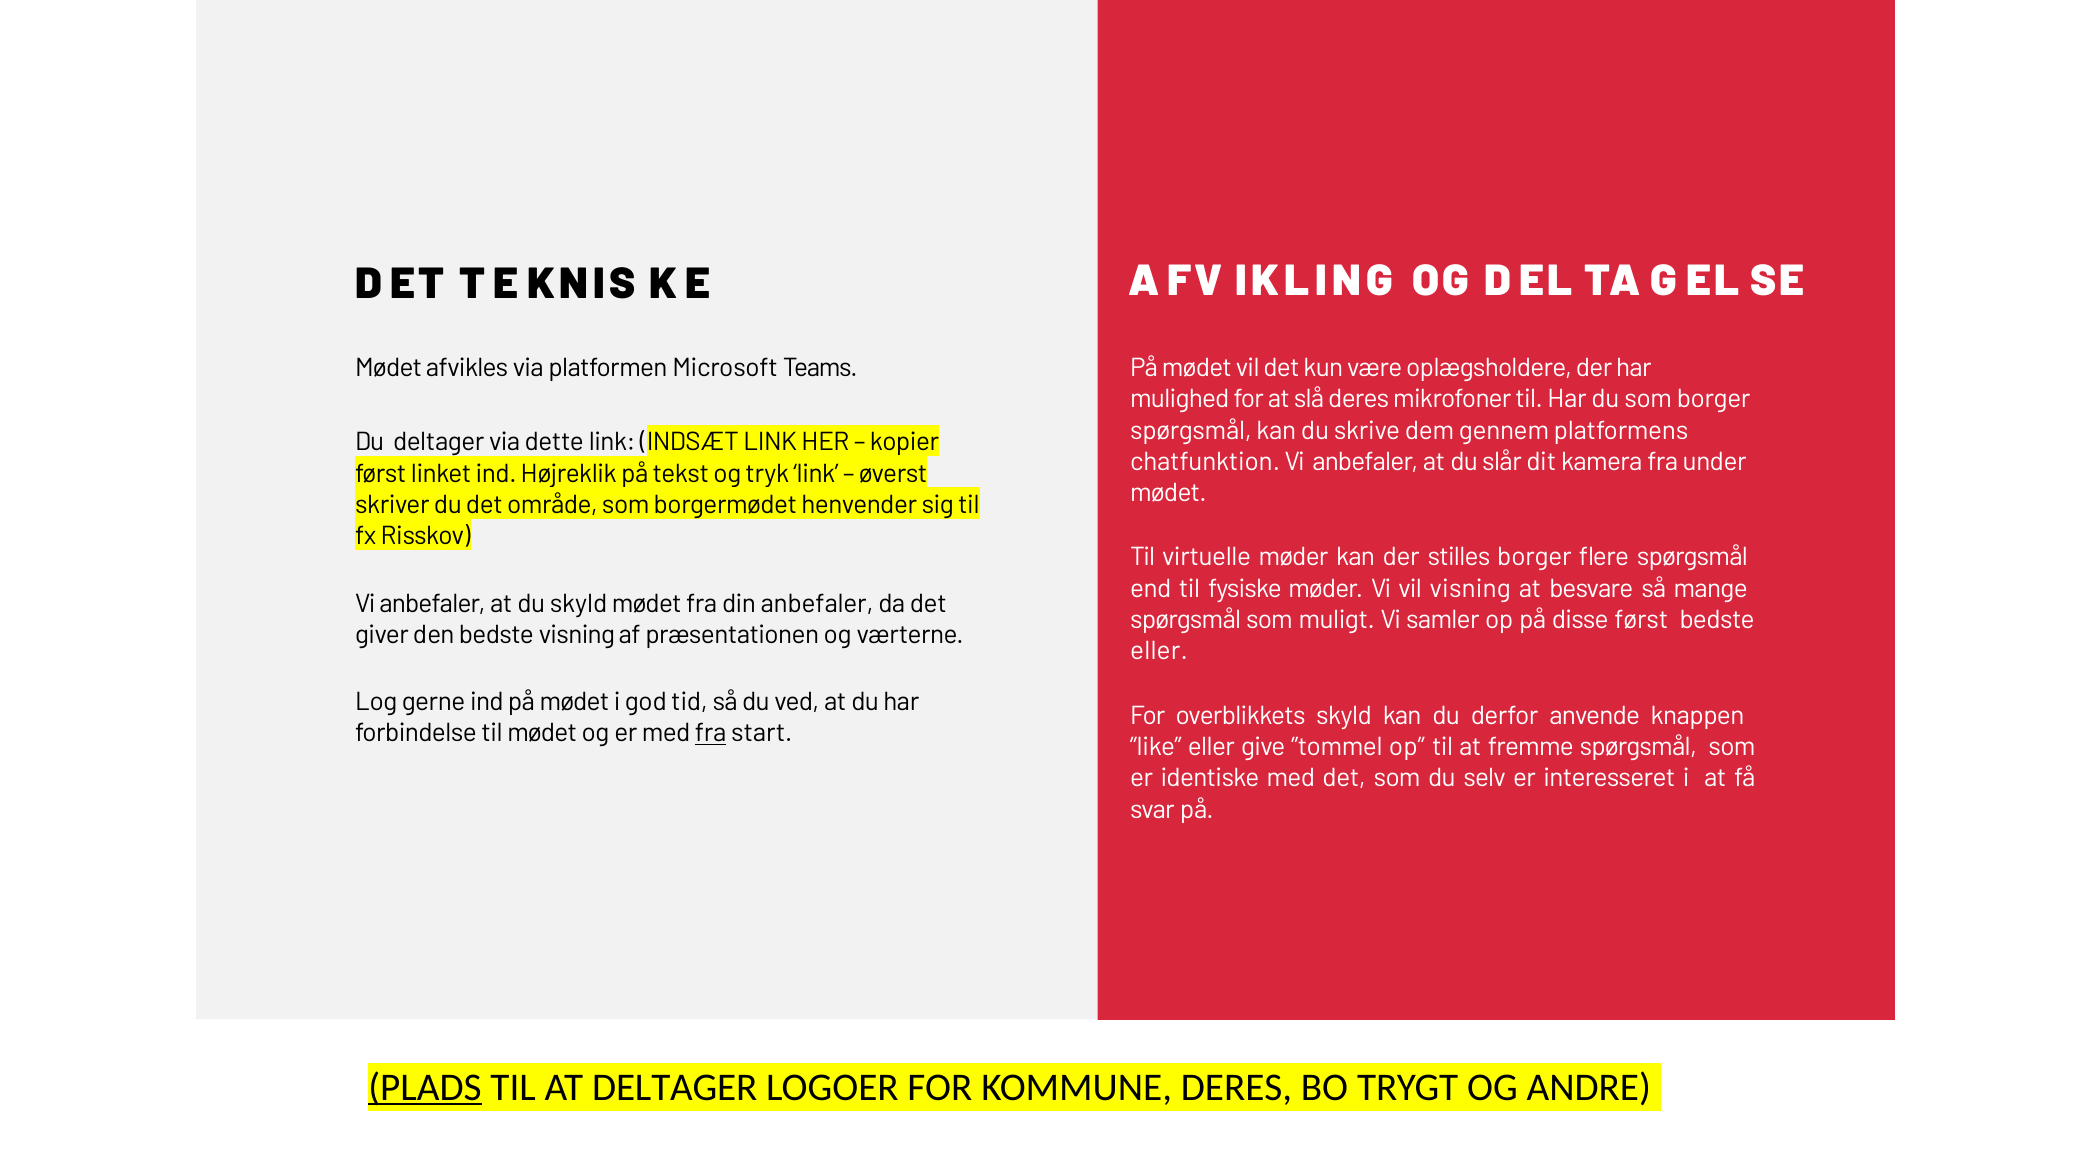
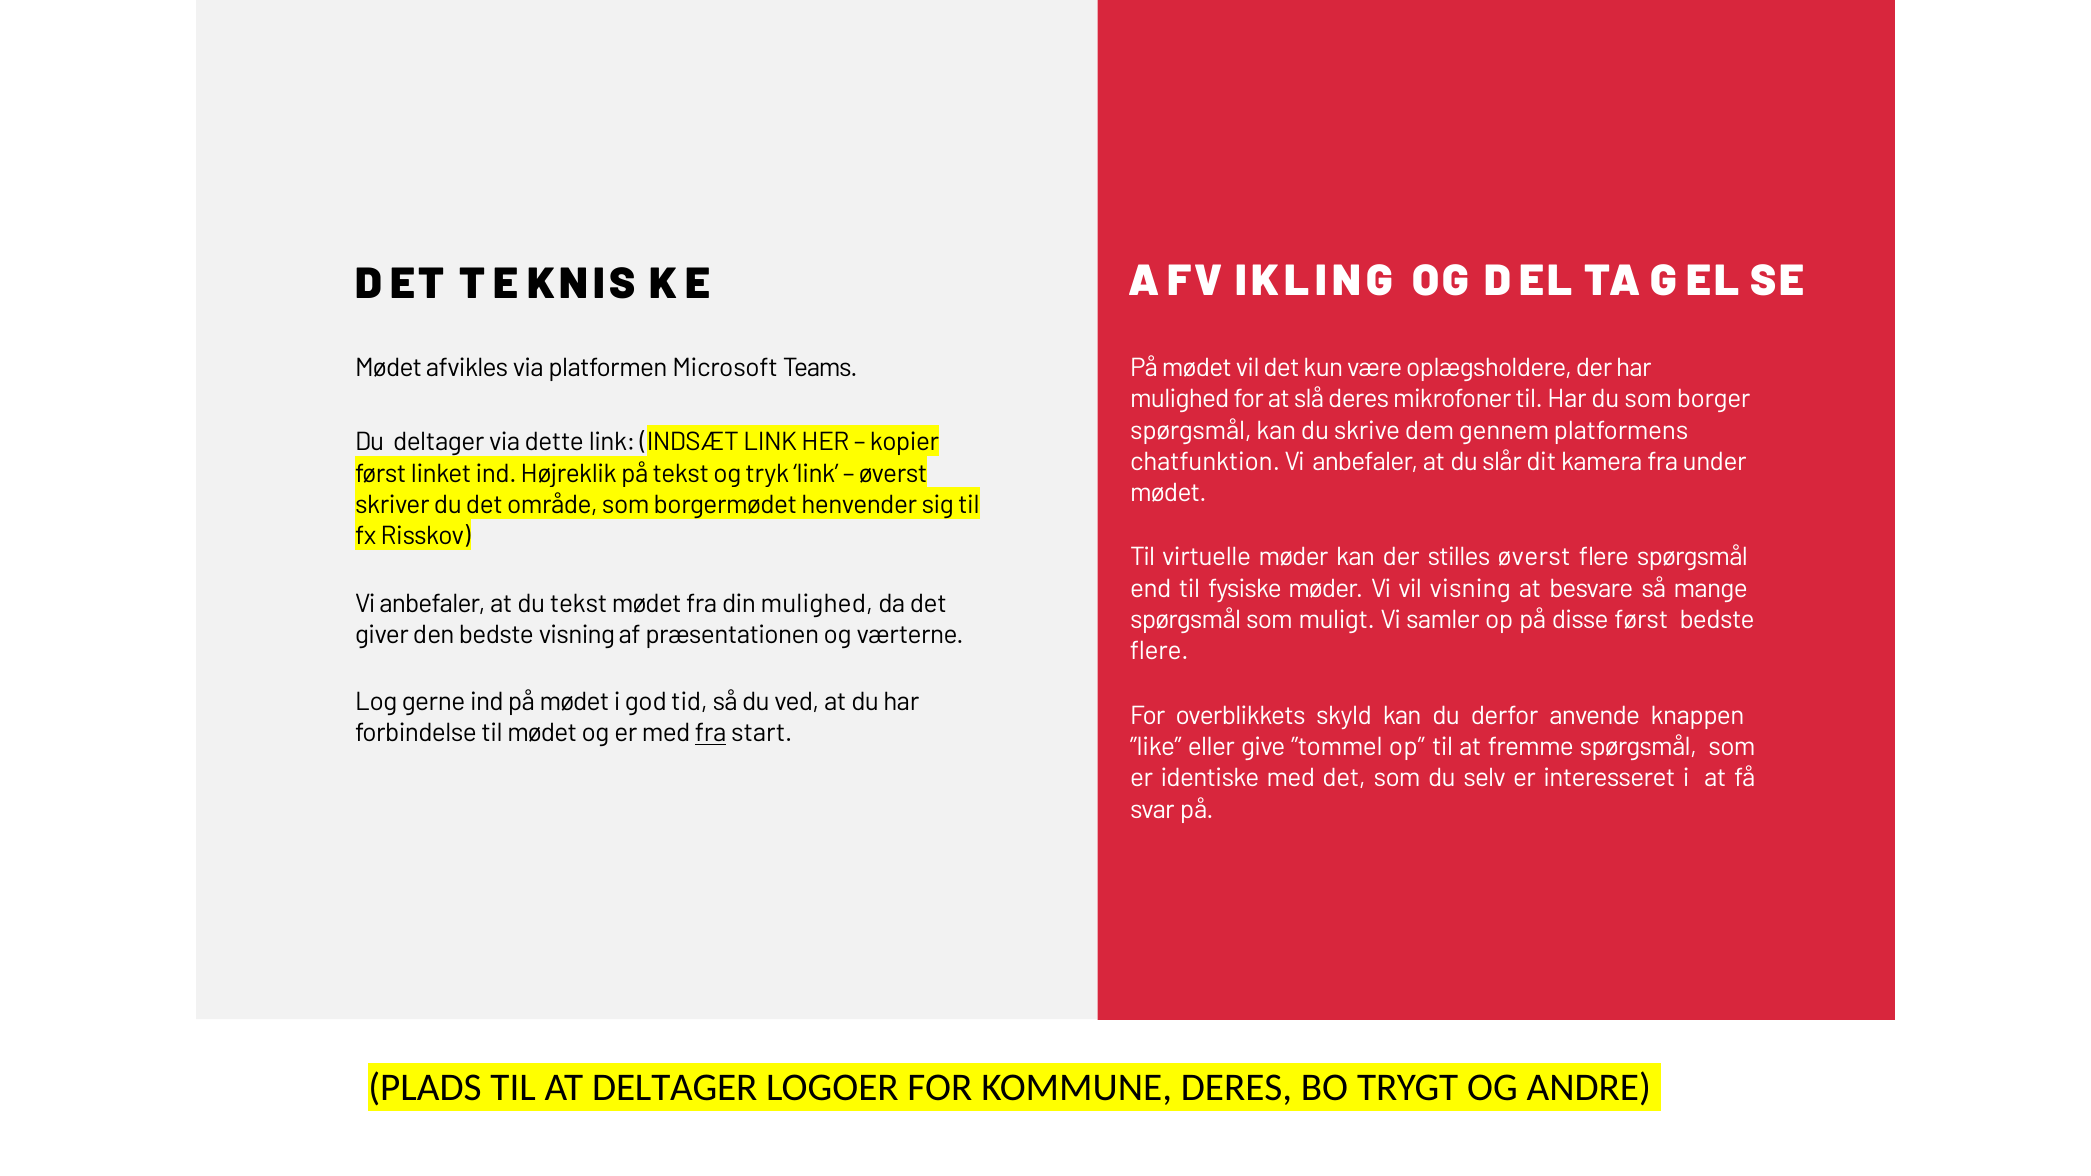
stilles borger: borger -> øverst
du skyld: skyld -> tekst
din anbefaler: anbefaler -> mulighed
eller at (1159, 651): eller -> flere
PLADS underline: present -> none
